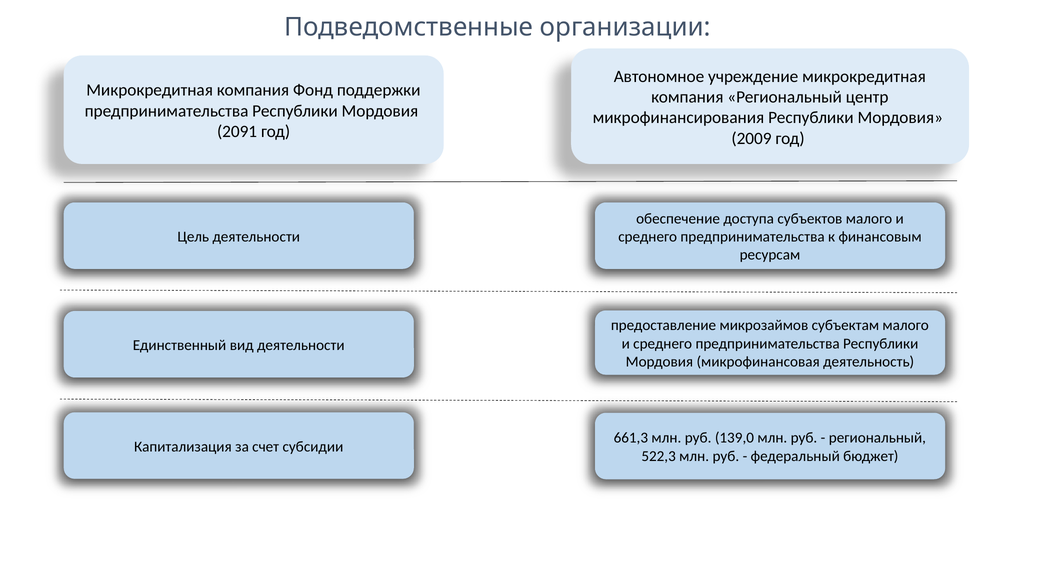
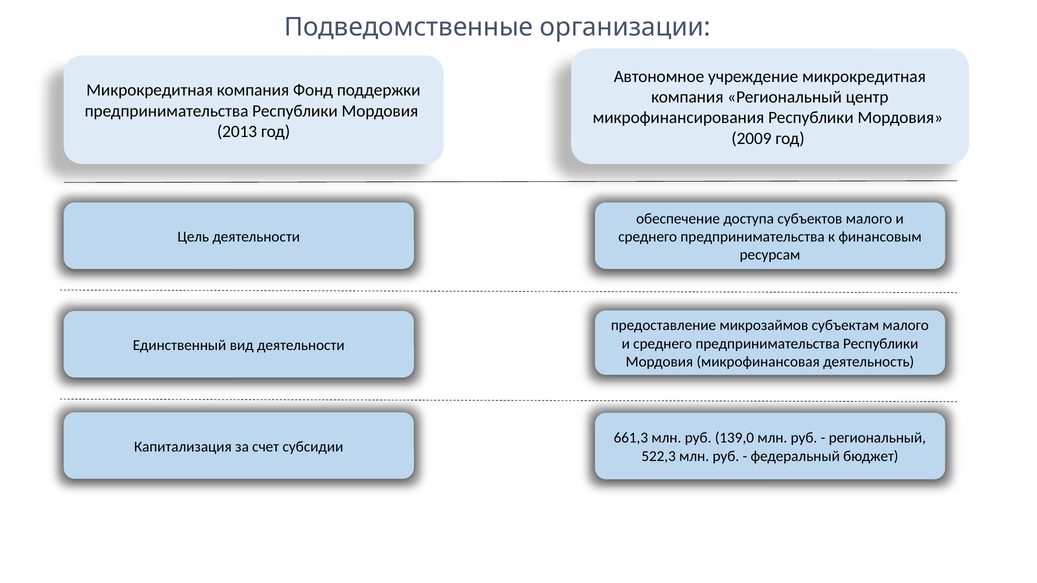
2091: 2091 -> 2013
